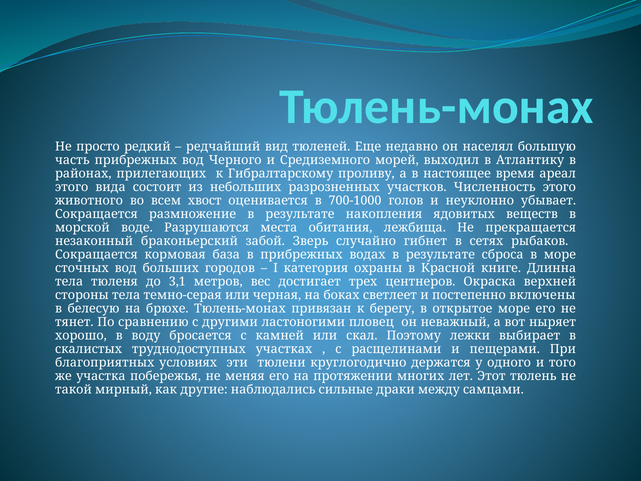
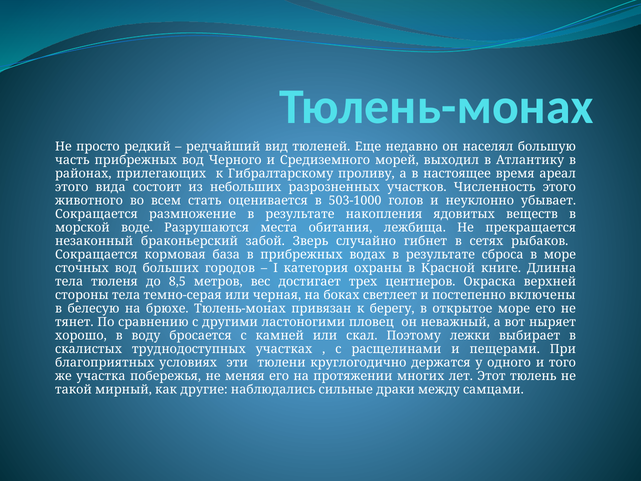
хвост: хвост -> стать
700-1000: 700-1000 -> 503-1000
3,1: 3,1 -> 8,5
